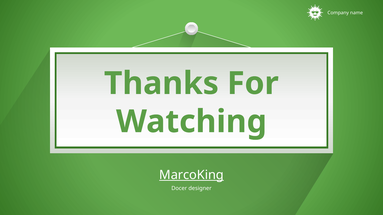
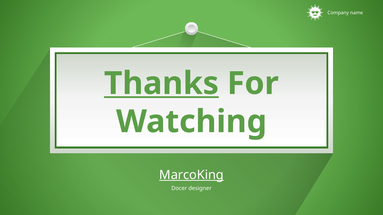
Thanks underline: none -> present
